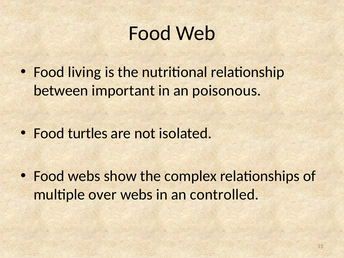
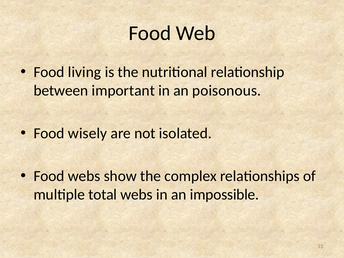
turtles: turtles -> wisely
over: over -> total
controlled: controlled -> impossible
